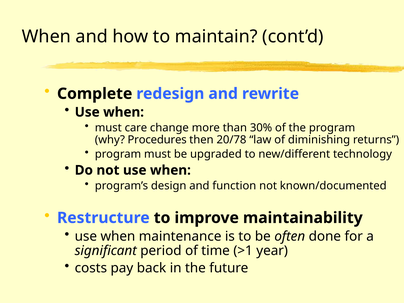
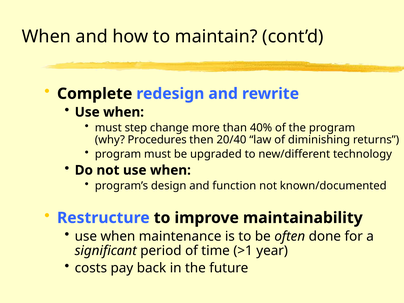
care: care -> step
30%: 30% -> 40%
20/78: 20/78 -> 20/40
